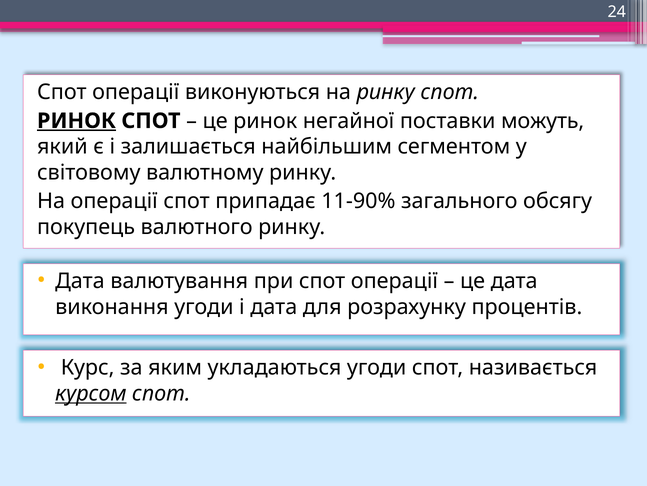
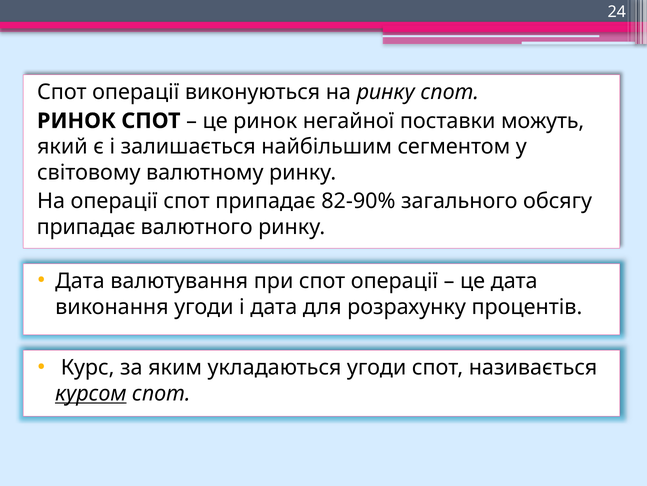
РИНОК at (76, 121) underline: present -> none
11-90%: 11-90% -> 82-90%
покупець at (86, 227): покупець -> припадає
